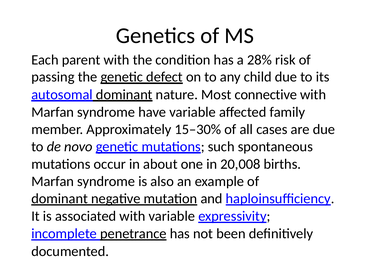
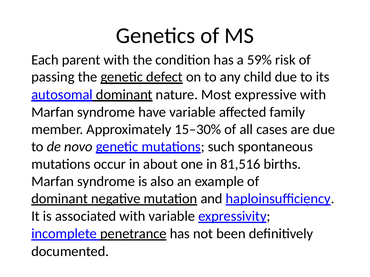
28%: 28% -> 59%
connective: connective -> expressive
20,008: 20,008 -> 81,516
